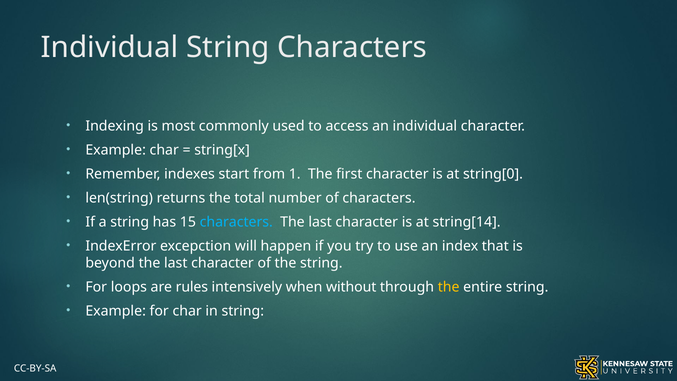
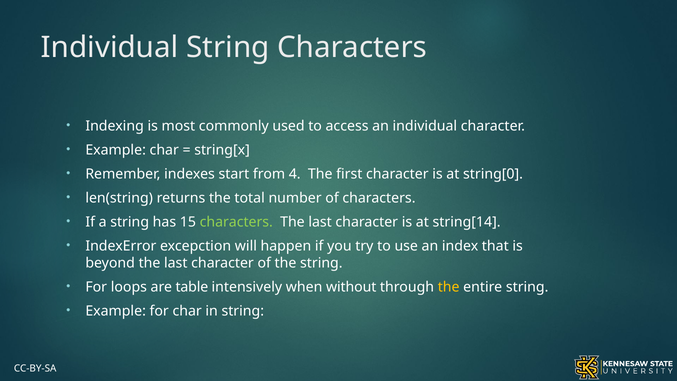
1: 1 -> 4
characters at (236, 222) colour: light blue -> light green
rules: rules -> table
